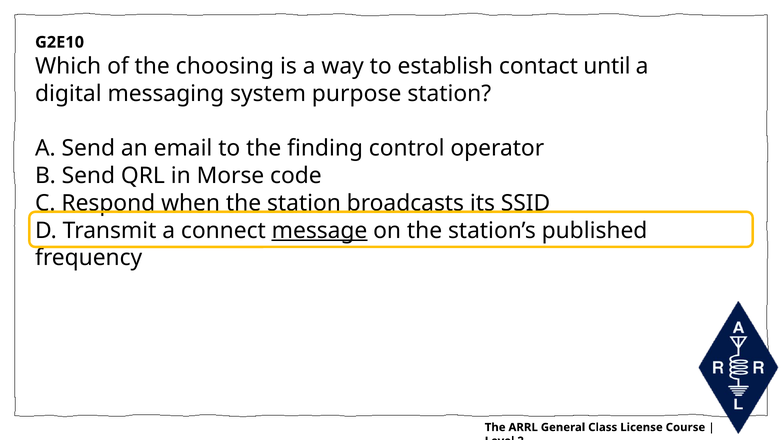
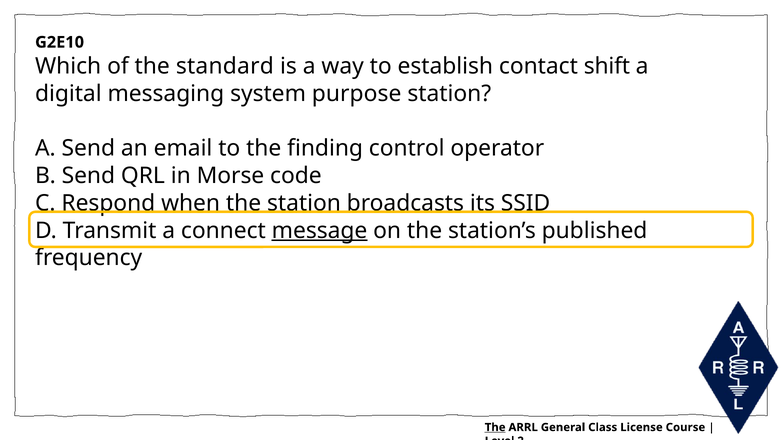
choosing: choosing -> standard
until: until -> shift
The at (495, 427) underline: none -> present
